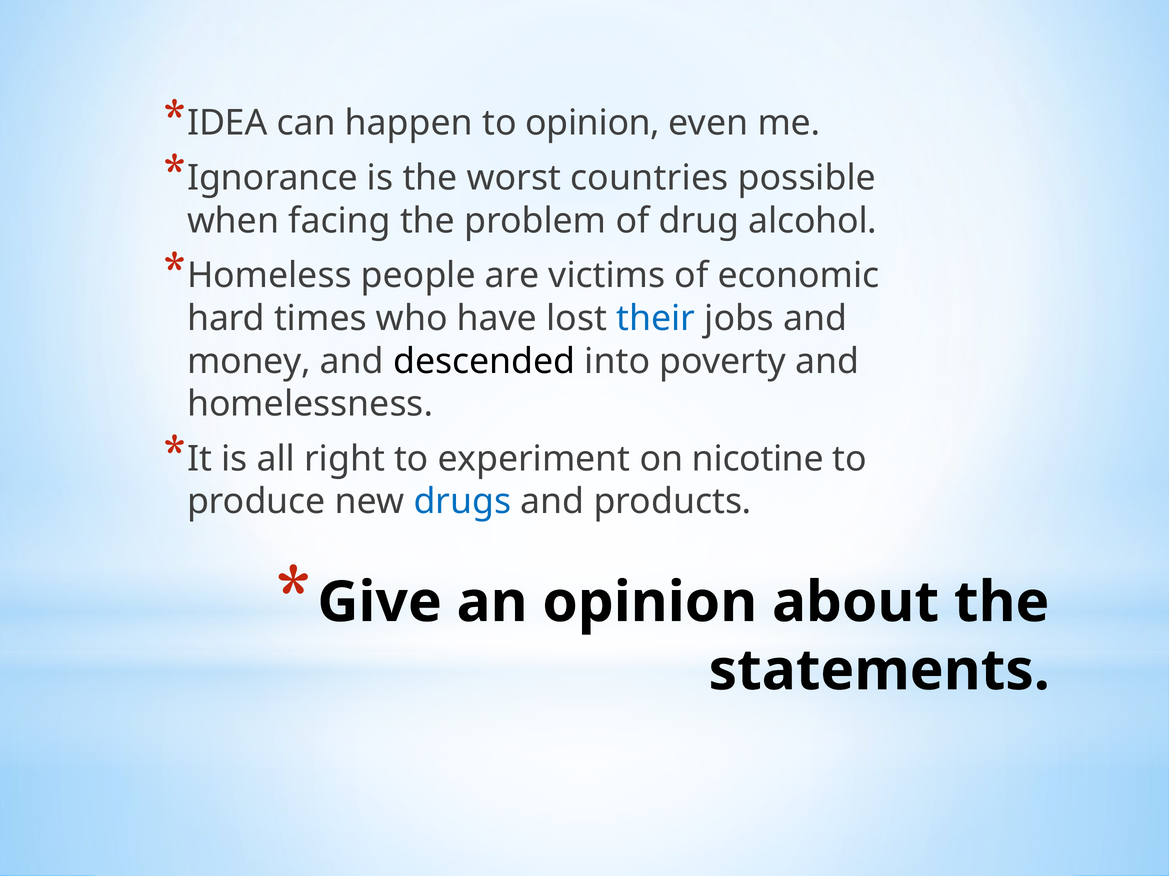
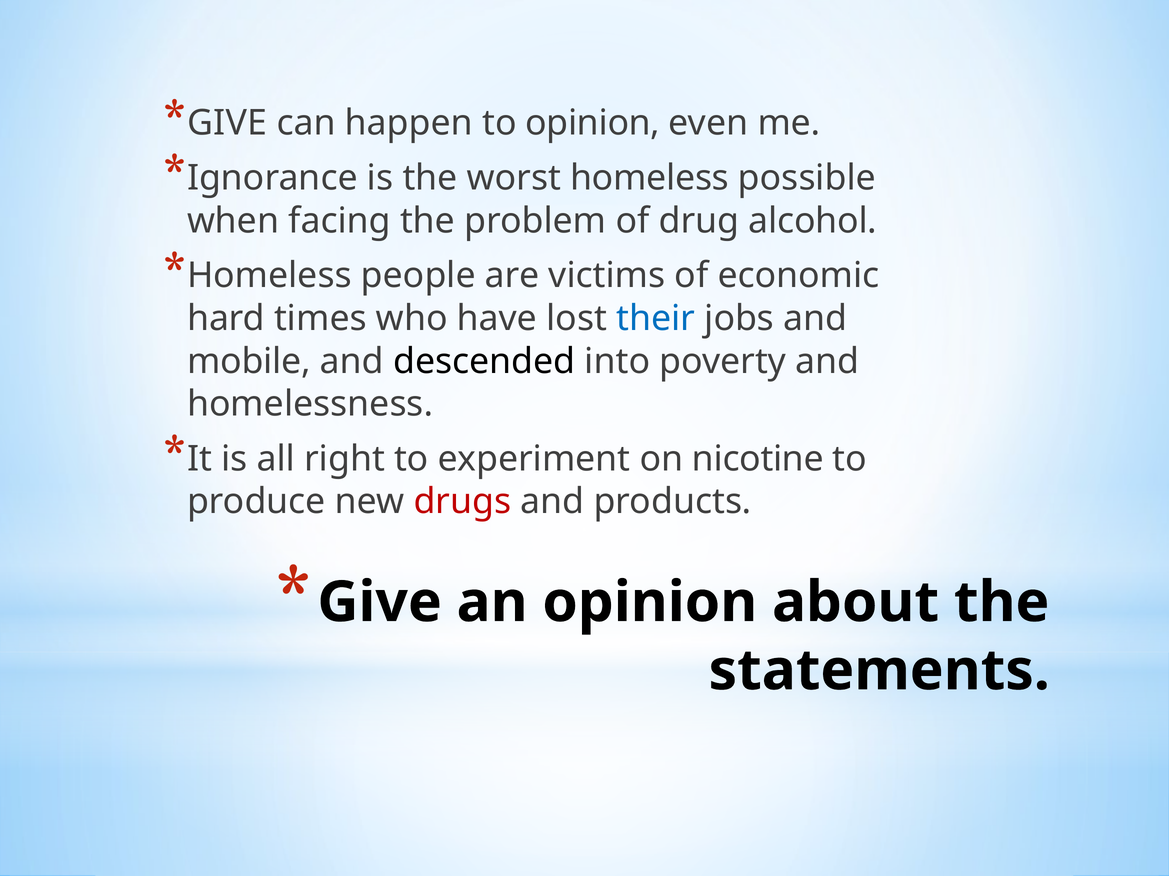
IDEA at (227, 123): IDEA -> GIVE
worst countries: countries -> homeless
money: money -> mobile
drugs colour: blue -> red
